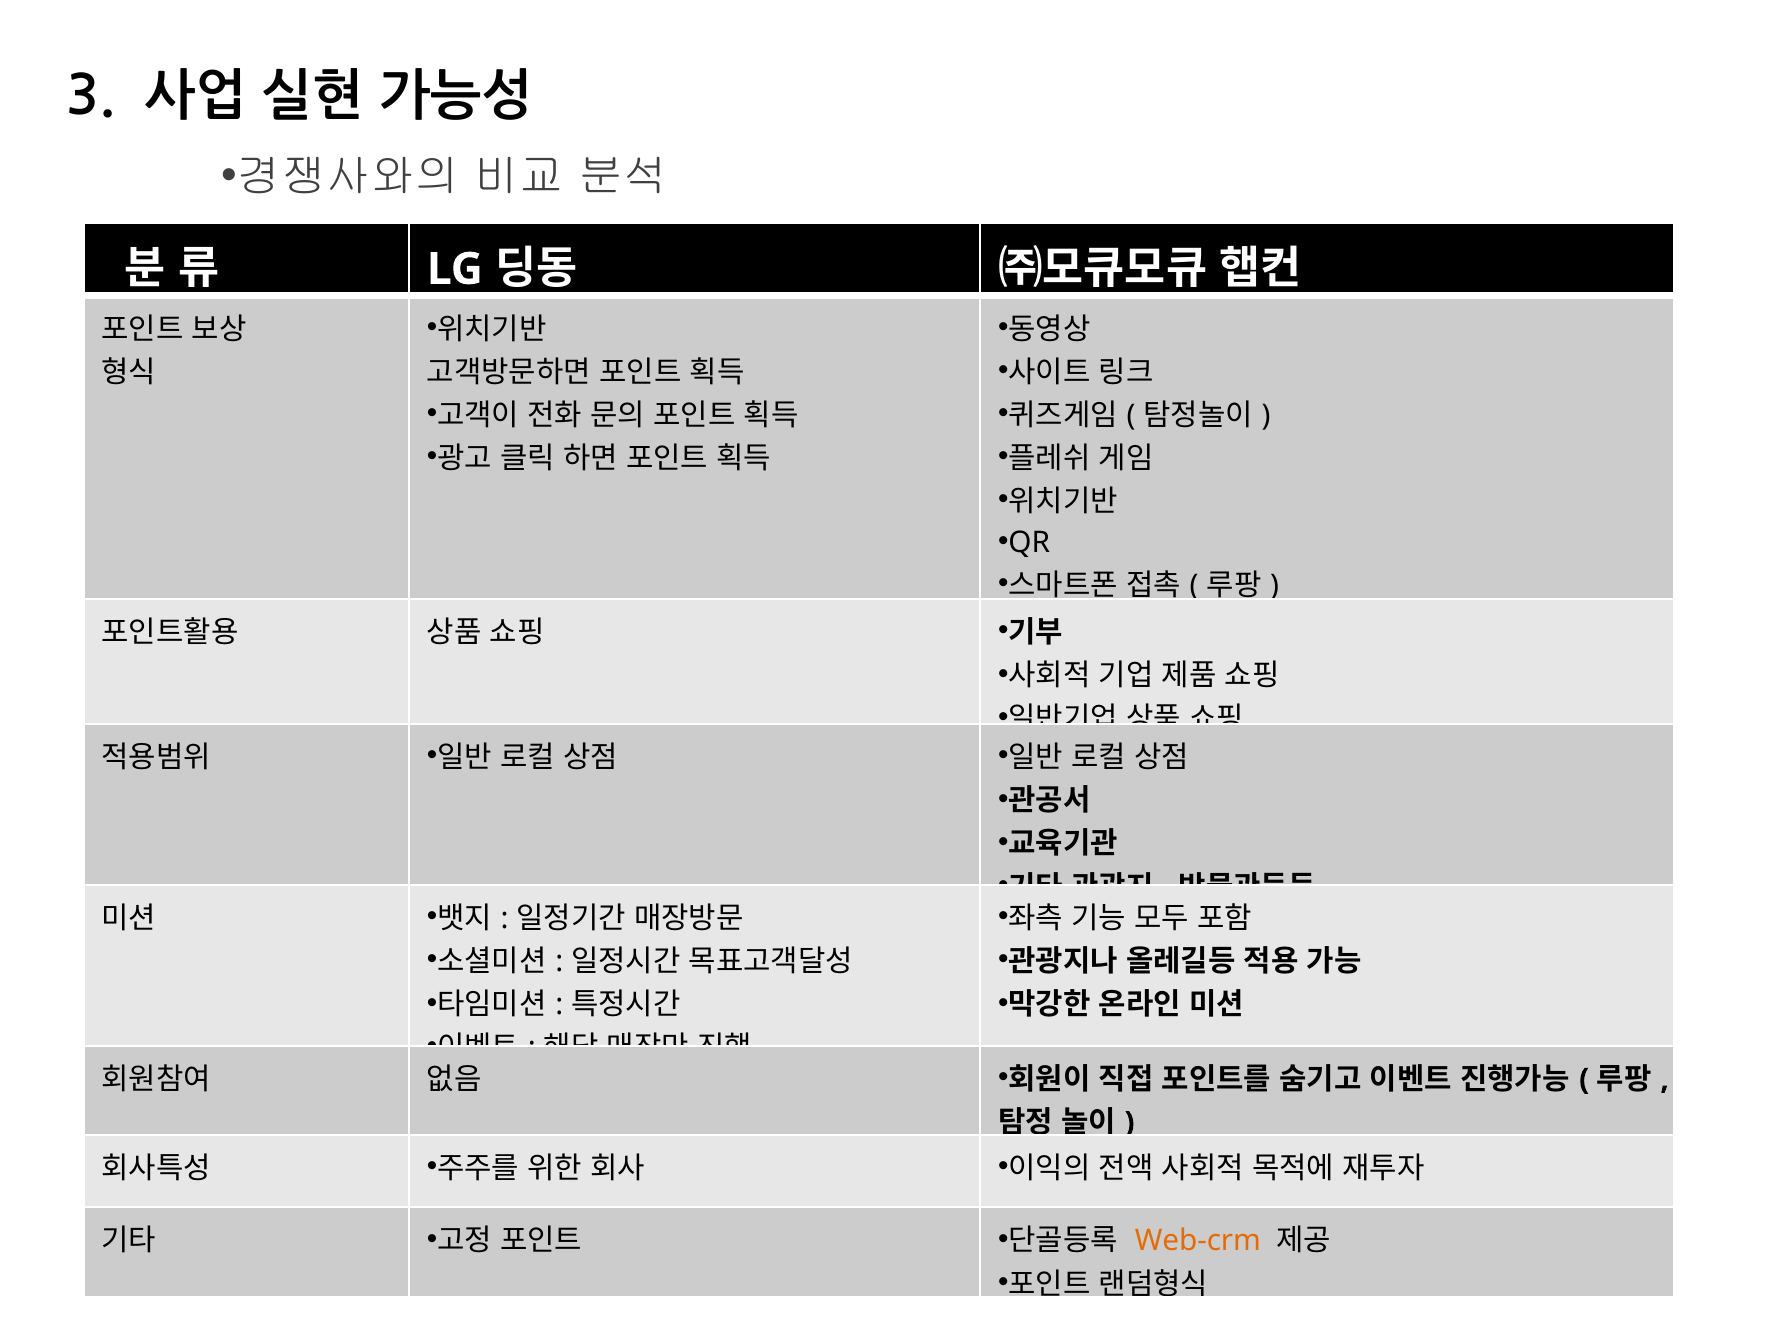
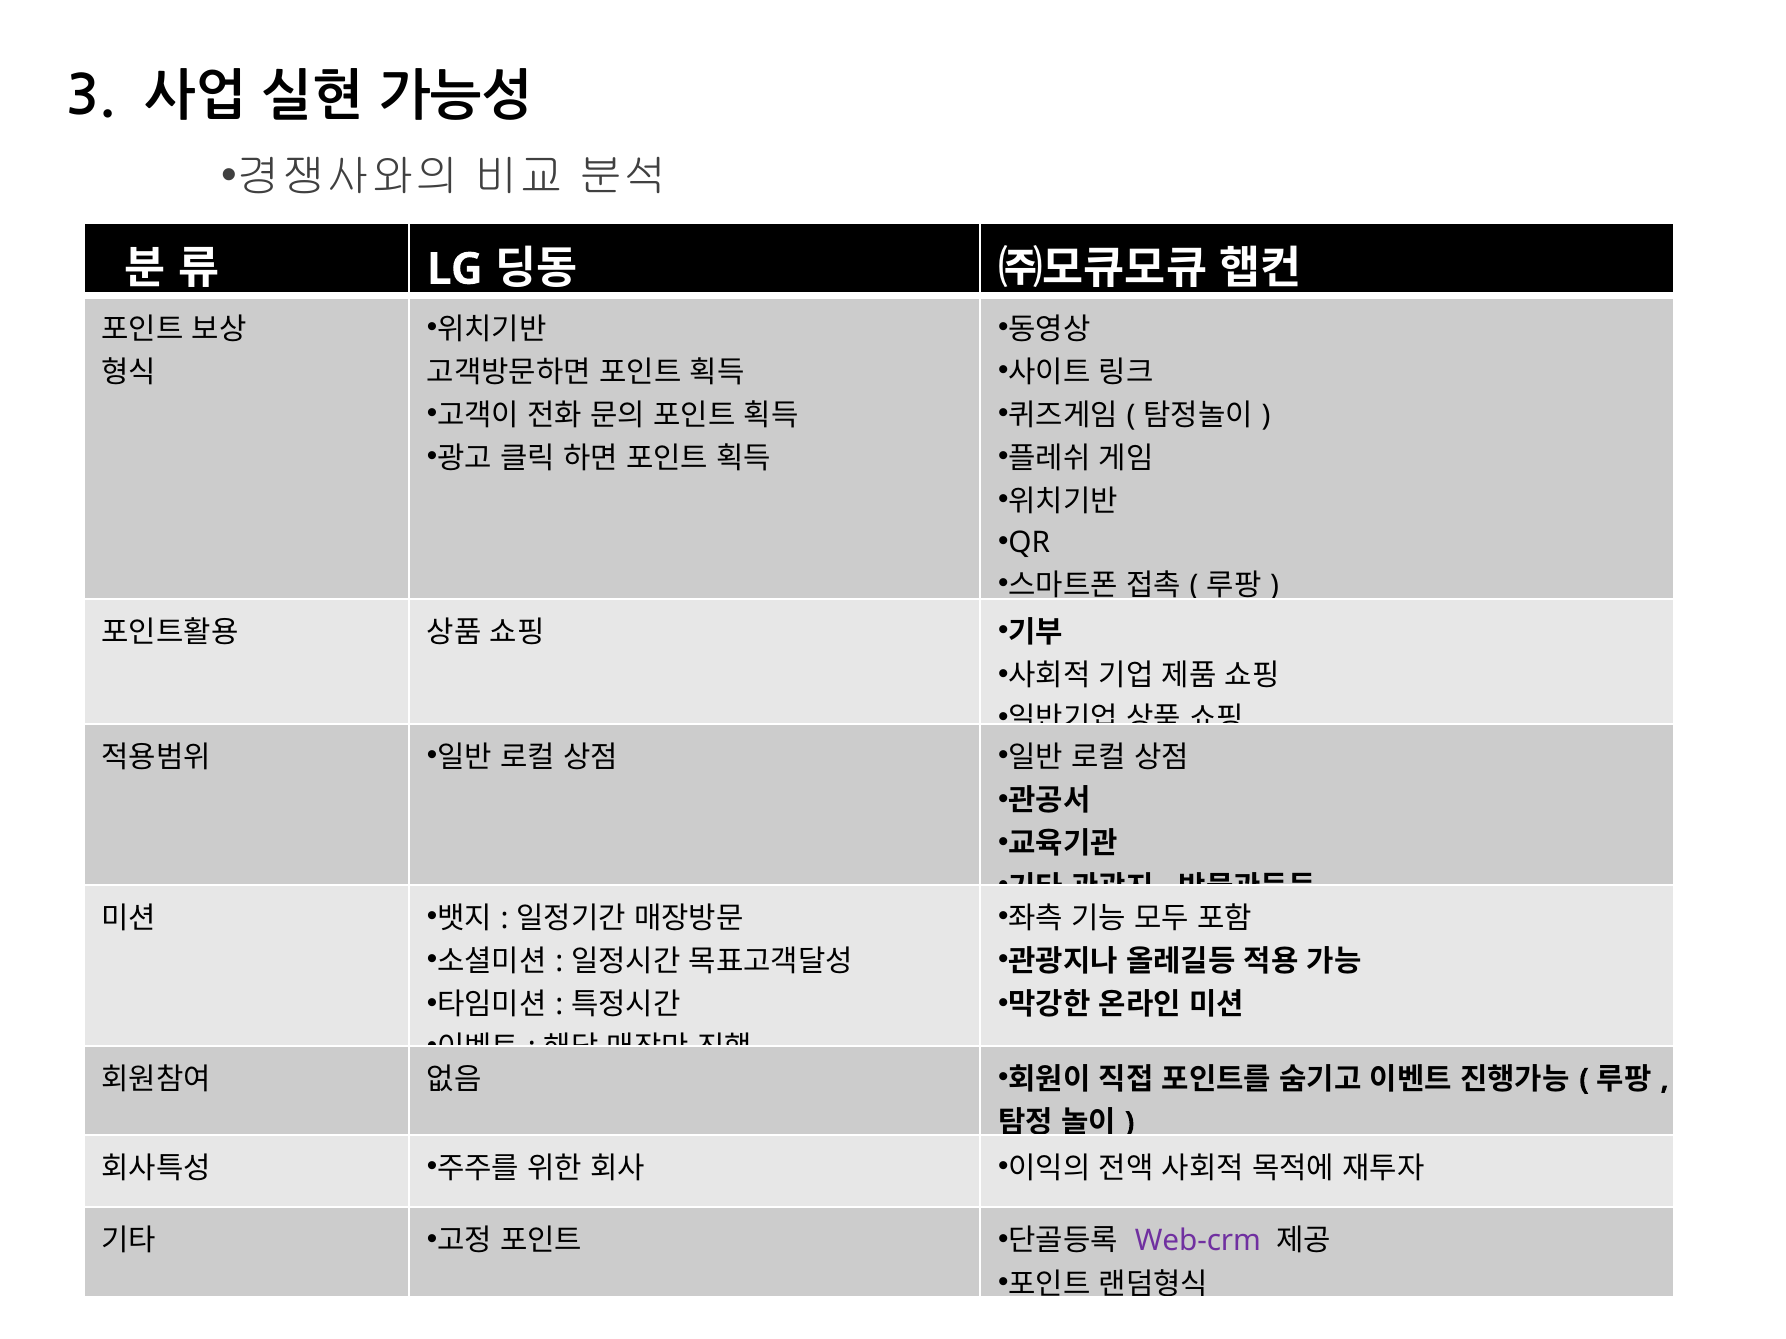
Web-crm colour: orange -> purple
